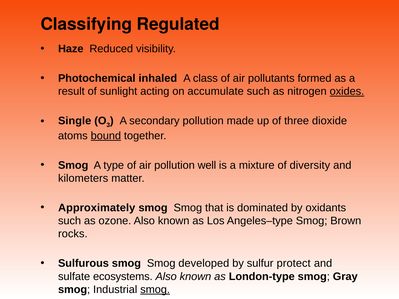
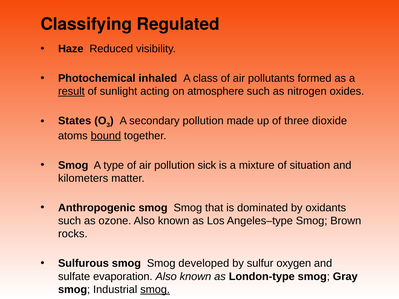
result underline: none -> present
accumulate: accumulate -> atmosphere
oxides underline: present -> none
Single: Single -> States
well: well -> sick
diversity: diversity -> situation
Approximately: Approximately -> Anthropogenic
protect: protect -> oxygen
ecosystems: ecosystems -> evaporation
